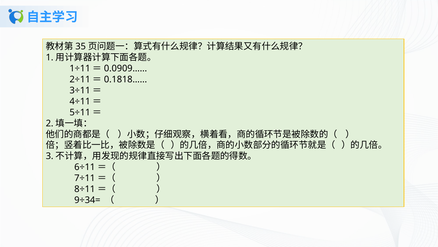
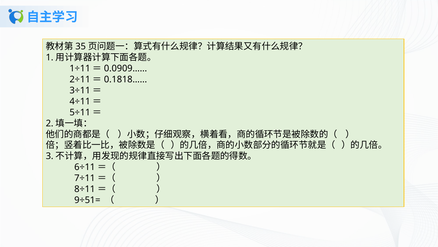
9÷34=: 9÷34= -> 9÷51=
